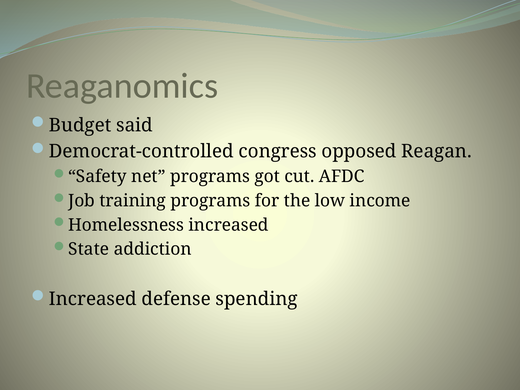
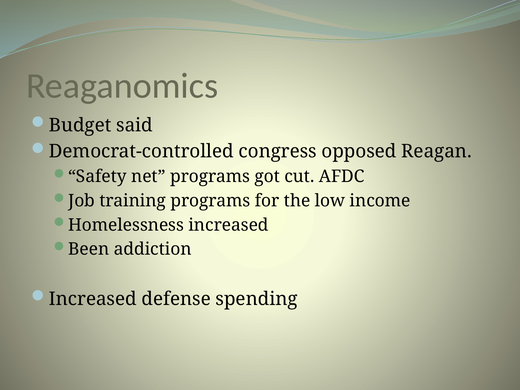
State: State -> Been
